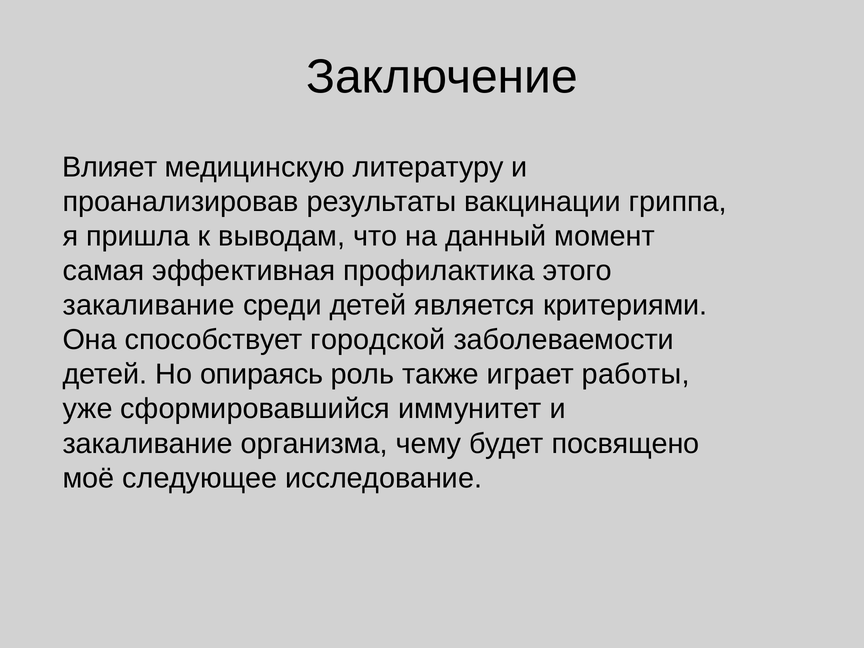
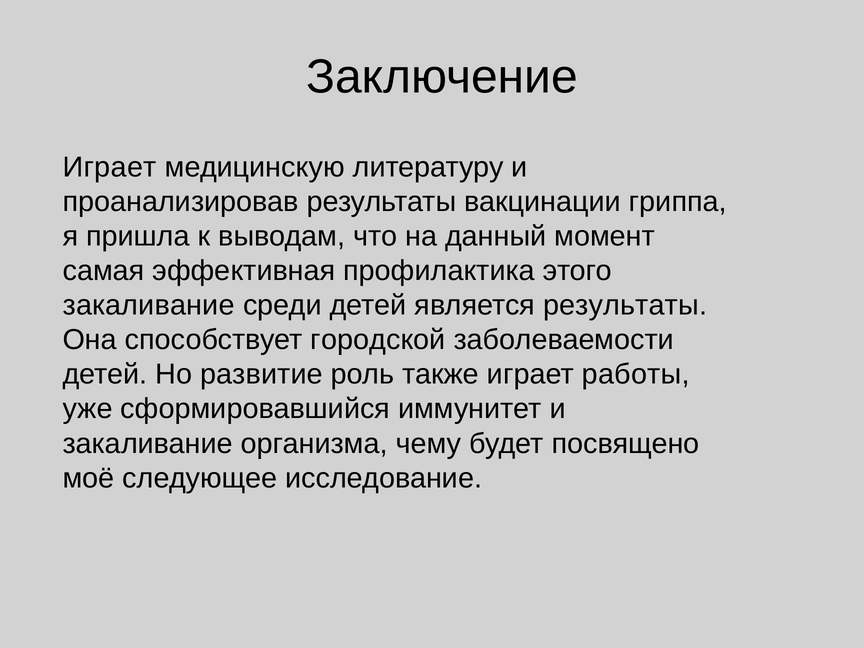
Влияет at (110, 167): Влияет -> Играет
является критериями: критериями -> результаты
опираясь: опираясь -> развитие
